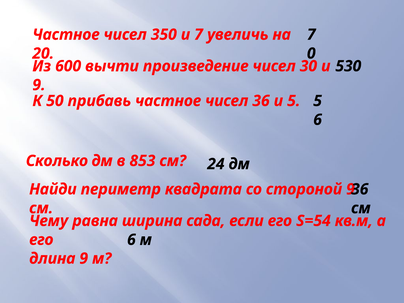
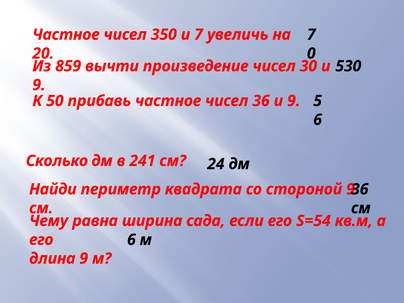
600: 600 -> 859
36 и 5: 5 -> 9
853: 853 -> 241
